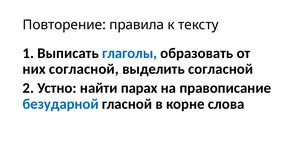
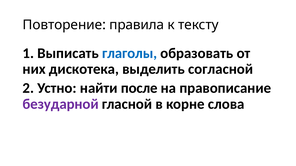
них согласной: согласной -> дискотека
парах: парах -> после
безударной colour: blue -> purple
